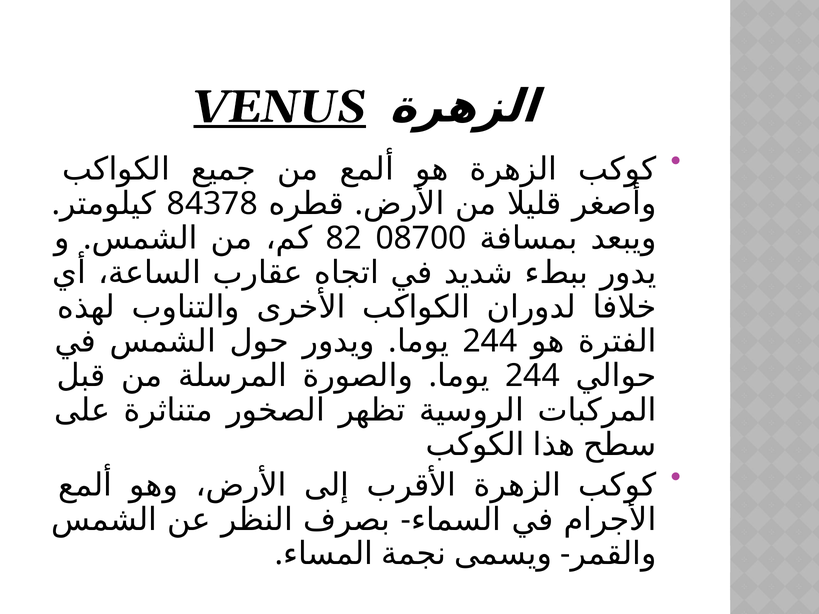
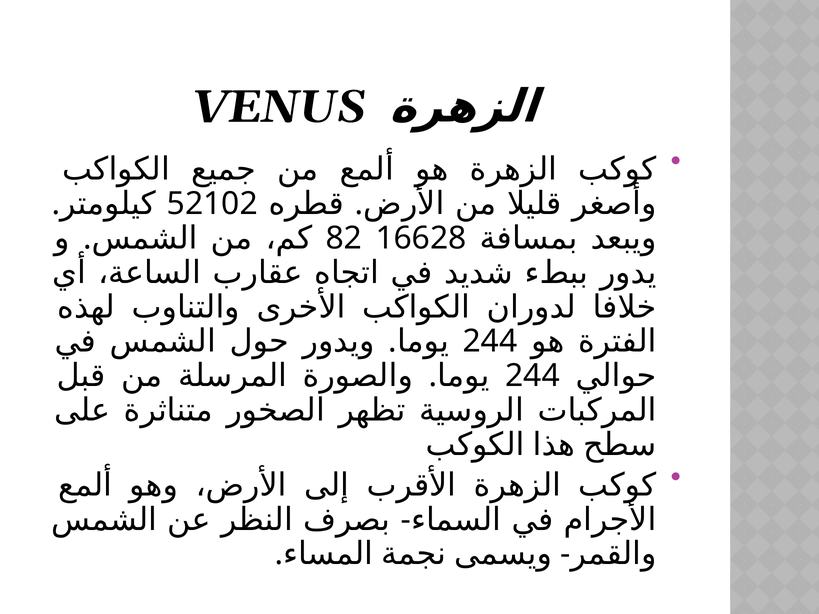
VENUS underline: present -> none
84378: 84378 -> 52102
08700: 08700 -> 16628
